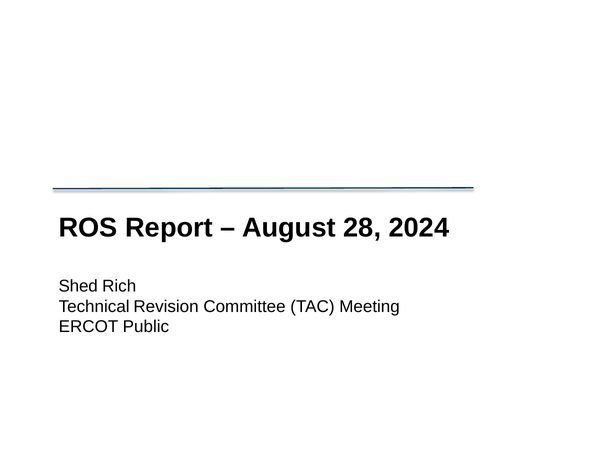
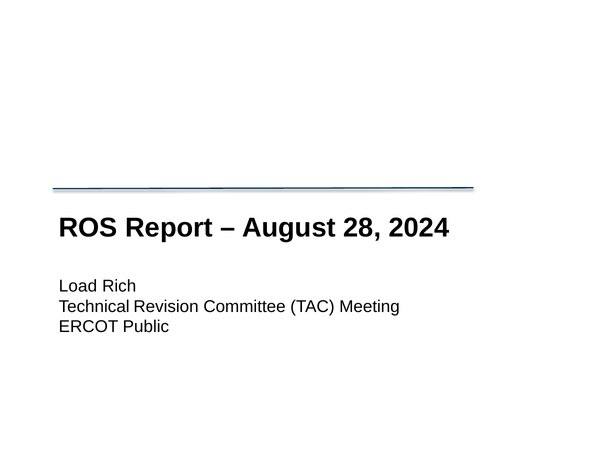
Shed: Shed -> Load
